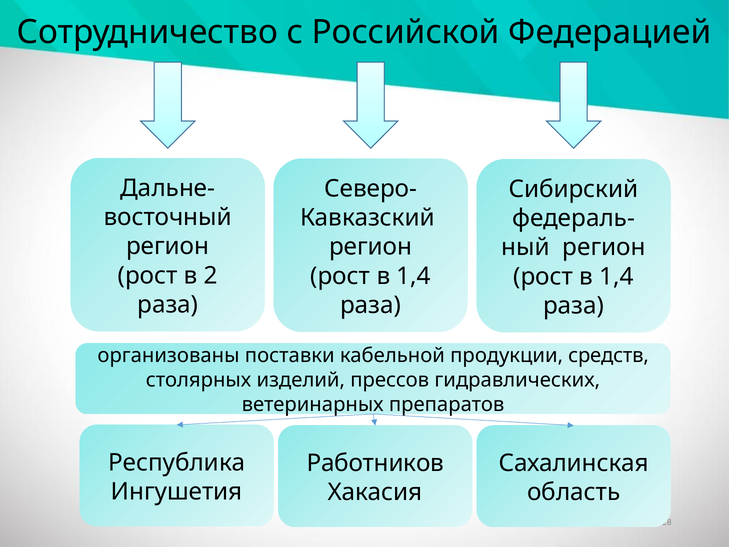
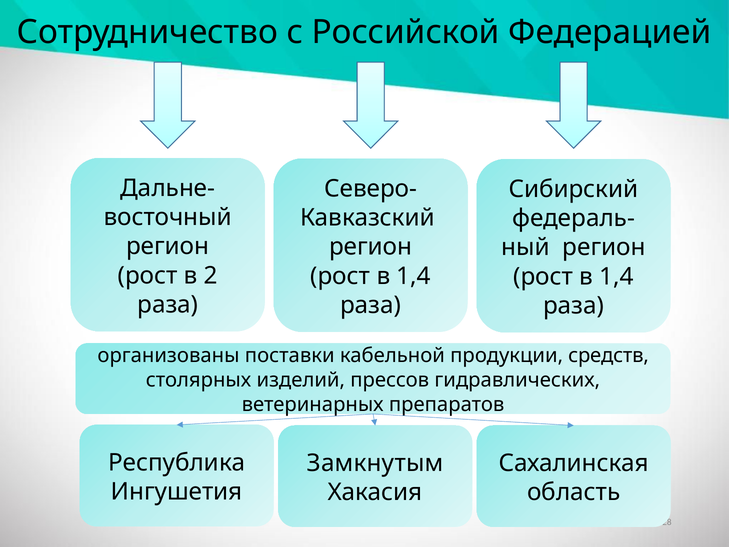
Работников: Работников -> Замкнутым
